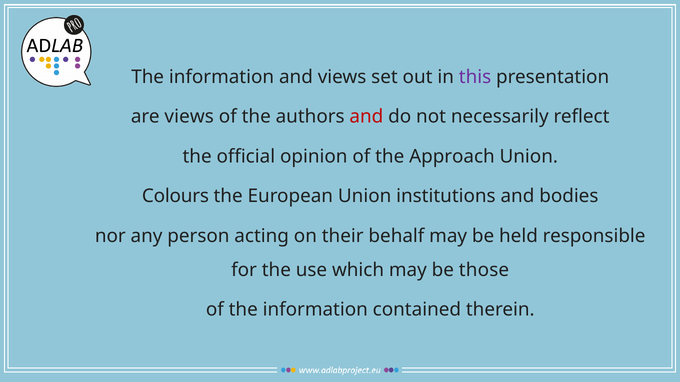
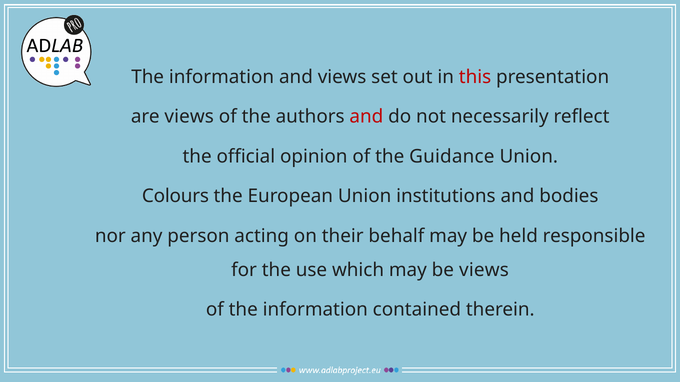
this colour: purple -> red
Approach: Approach -> Guidance
be those: those -> views
